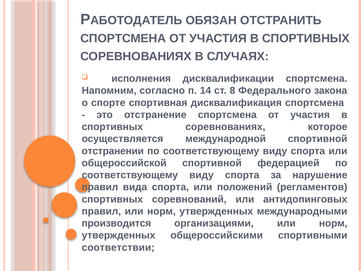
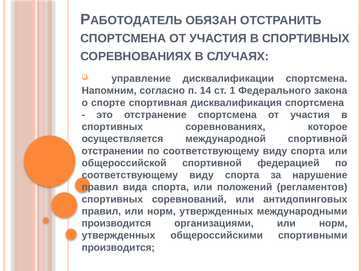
исполнения: исполнения -> управление
8: 8 -> 1
соответствии at (118, 247): соответствии -> производится
